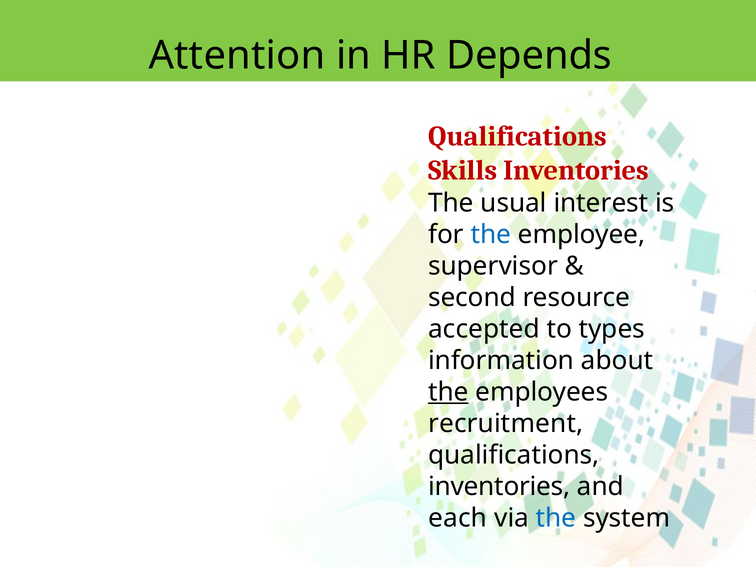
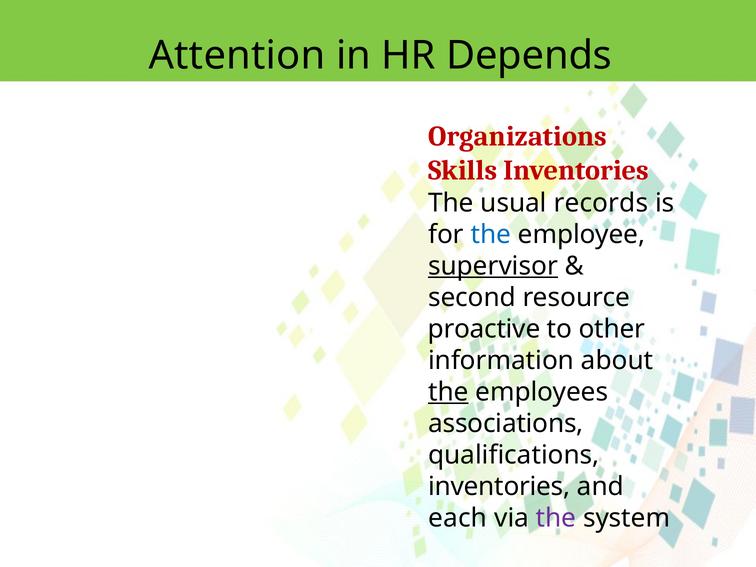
Qualifications at (518, 136): Qualifications -> Organizations
interest: interest -> records
supervisor underline: none -> present
accepted: accepted -> proactive
types: types -> other
recruitment: recruitment -> associations
the at (556, 518) colour: blue -> purple
